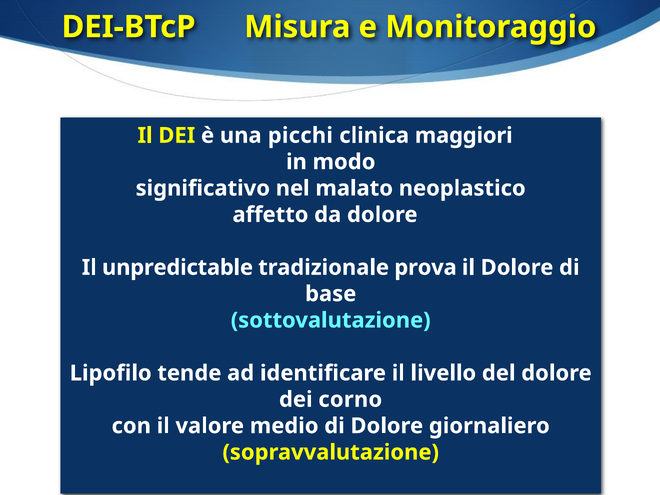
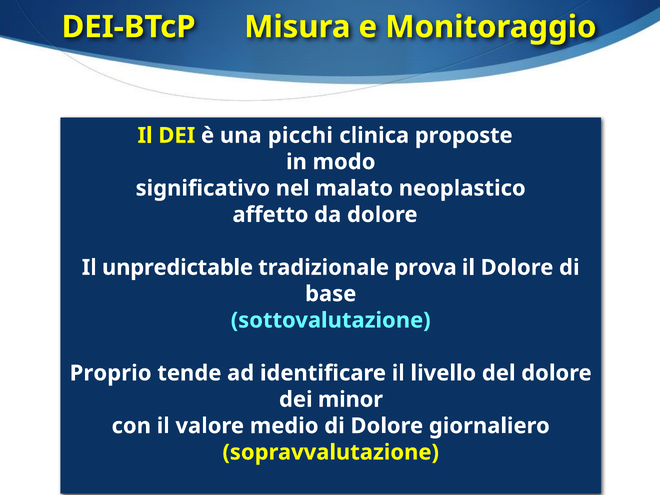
maggiori: maggiori -> proposte
Lipofilo: Lipofilo -> Proprio
corno: corno -> minor
